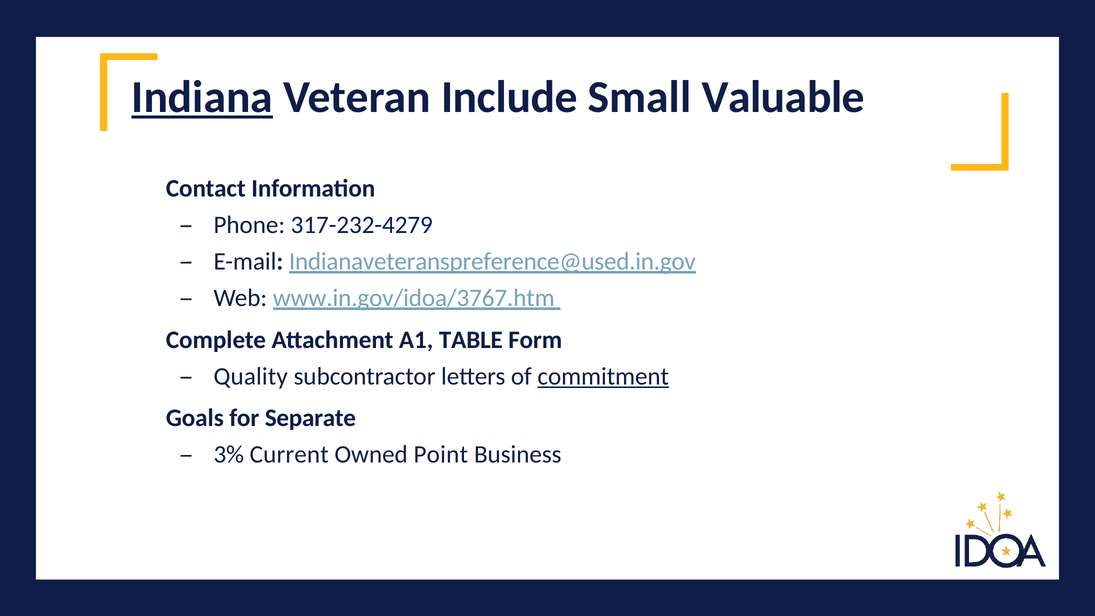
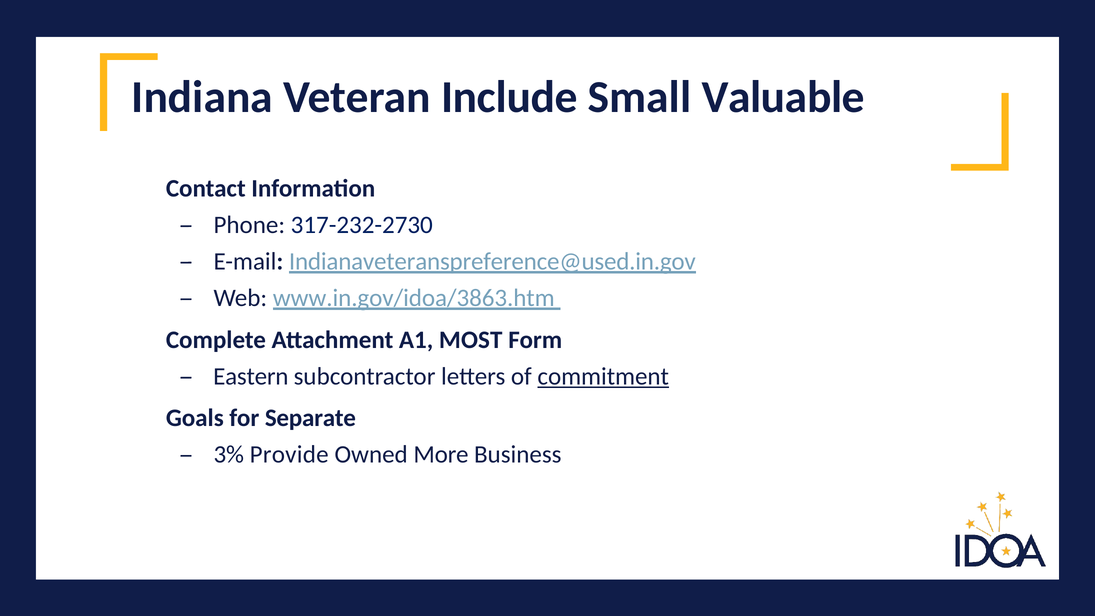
Indiana underline: present -> none
317-232-4279: 317-232-4279 -> 317-232-2730
www.in.gov/idoa/3767.htm: www.in.gov/idoa/3767.htm -> www.in.gov/idoa/3863.htm
TABLE: TABLE -> MOST
Quality: Quality -> Eastern
Current: Current -> Provide
Point: Point -> More
